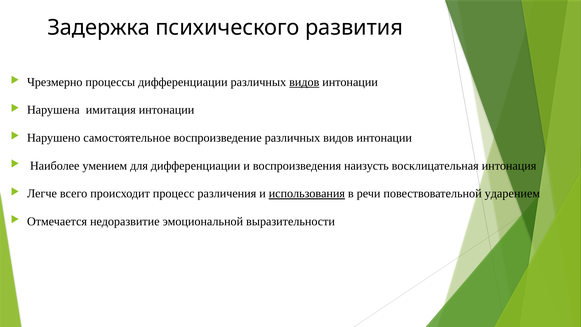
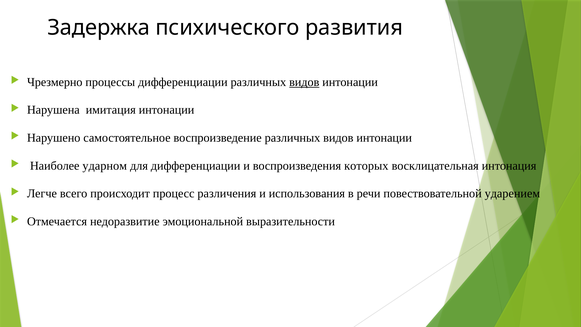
умением: умением -> ударном
наизусть: наизусть -> которых
использования underline: present -> none
